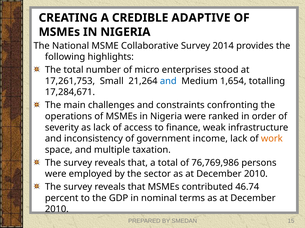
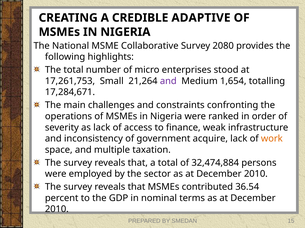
2014: 2014 -> 2080
and at (168, 81) colour: blue -> purple
income: income -> acquire
76,769,986: 76,769,986 -> 32,474,884
46.74: 46.74 -> 36.54
